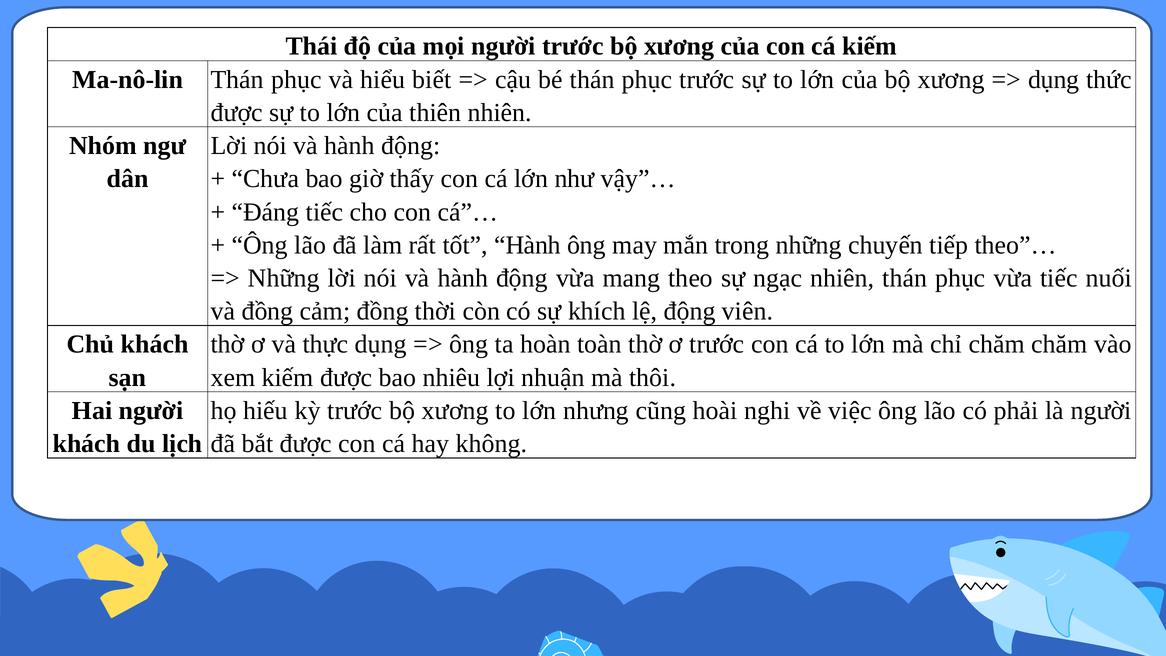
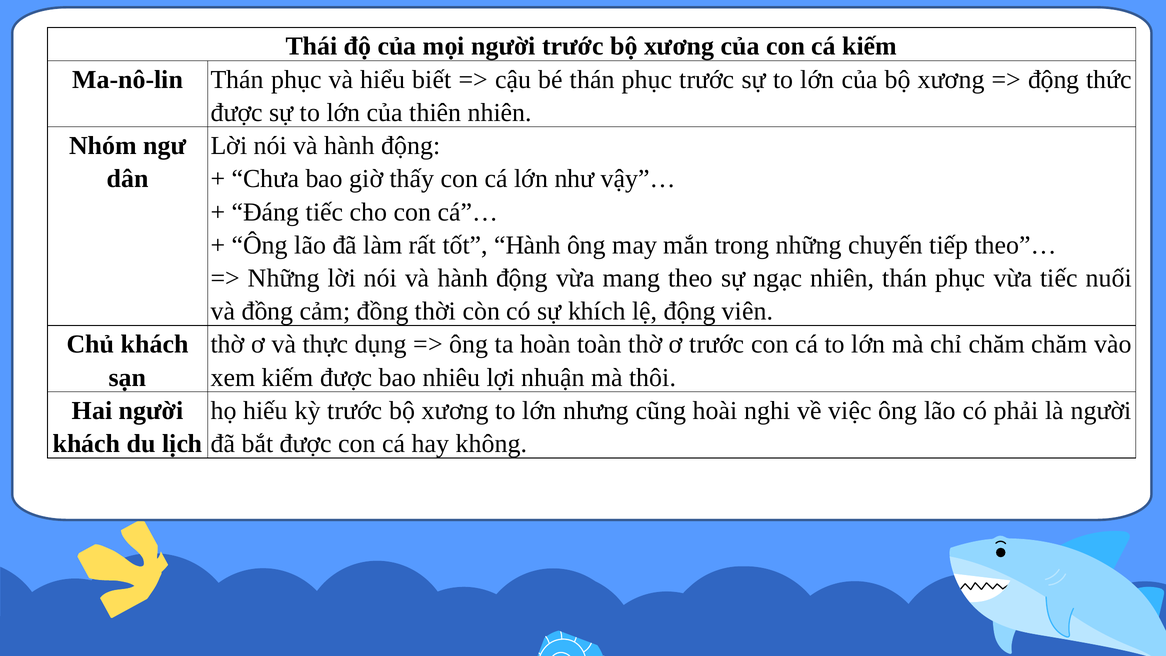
dụng at (1054, 79): dụng -> động
